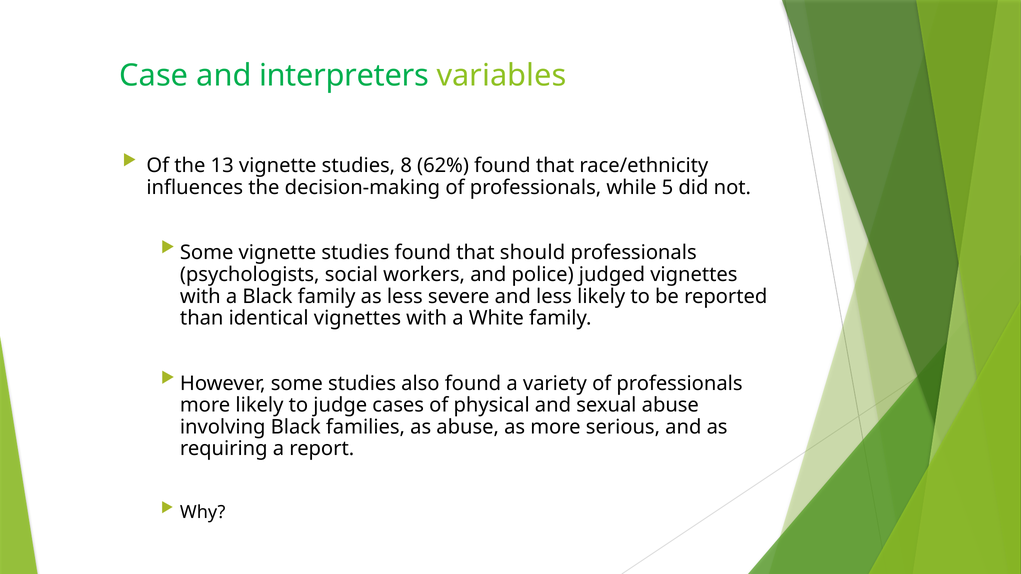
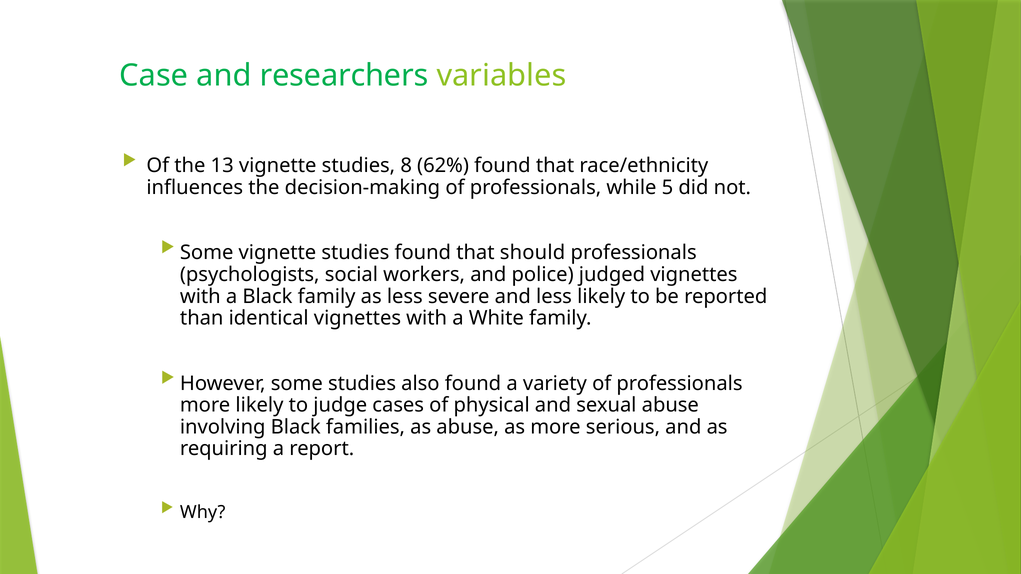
interpreters: interpreters -> researchers
